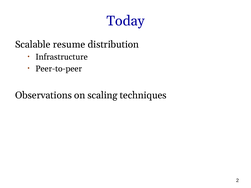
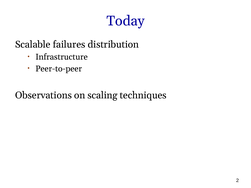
resume: resume -> failures
